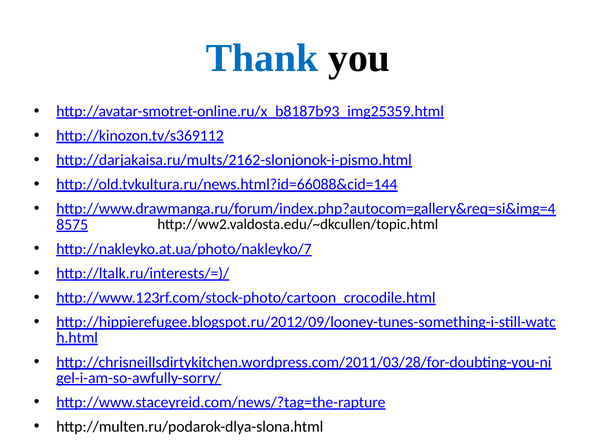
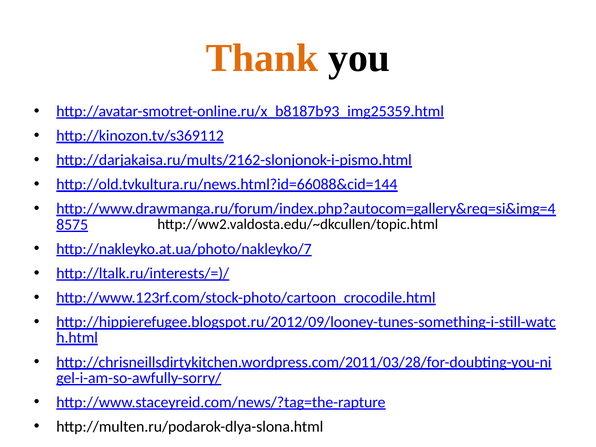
Thank colour: blue -> orange
